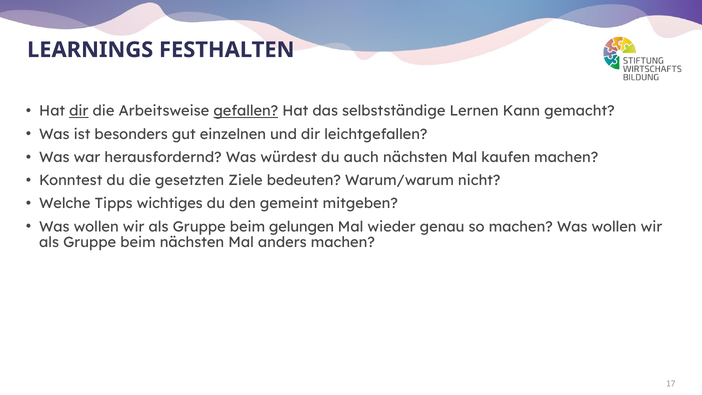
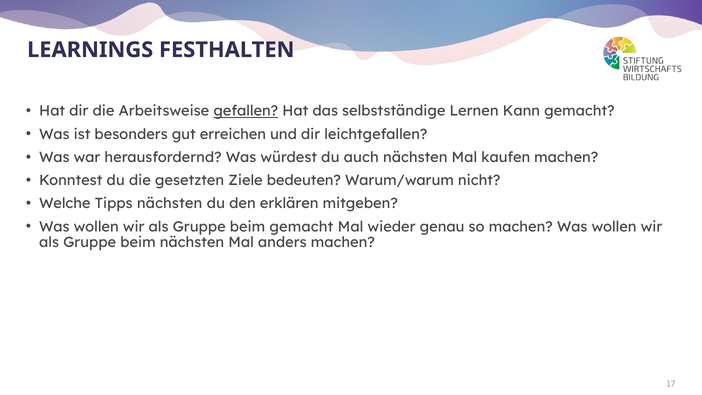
dir at (79, 111) underline: present -> none
einzelnen: einzelnen -> erreichen
Tipps wichtiges: wichtiges -> nächsten
gemeint: gemeint -> erklären
beim gelungen: gelungen -> gemacht
